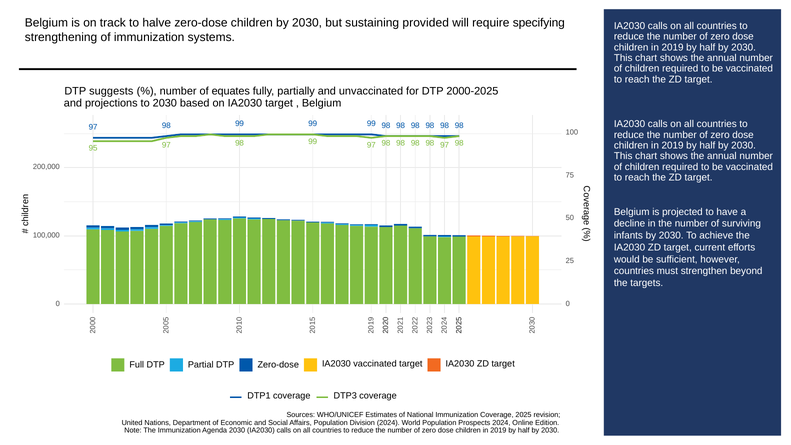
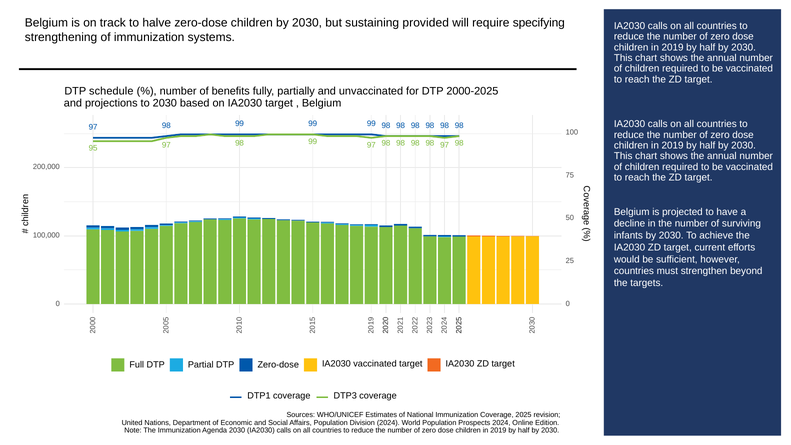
suggests: suggests -> schedule
equates: equates -> benefits
